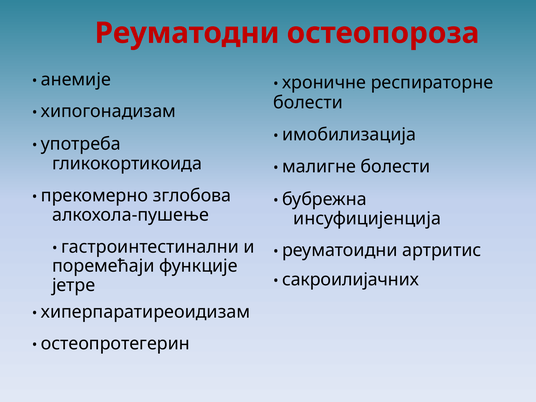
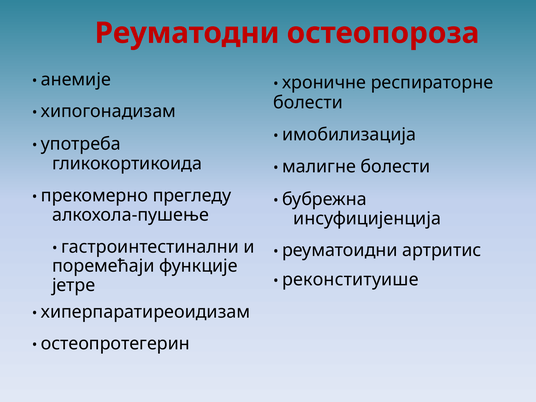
зглобова: зглобова -> прегледу
сакроилијачних: сакроилијачних -> реконституише
